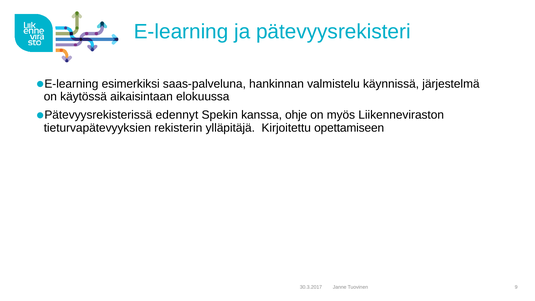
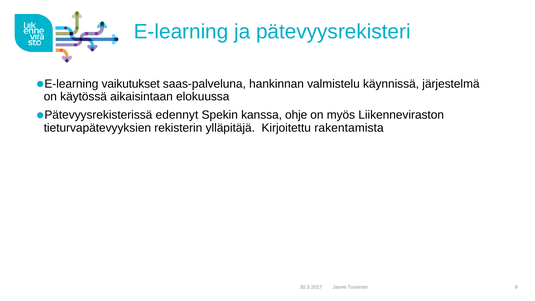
esimerkiksi: esimerkiksi -> vaikutukset
opettamiseen: opettamiseen -> rakentamista
